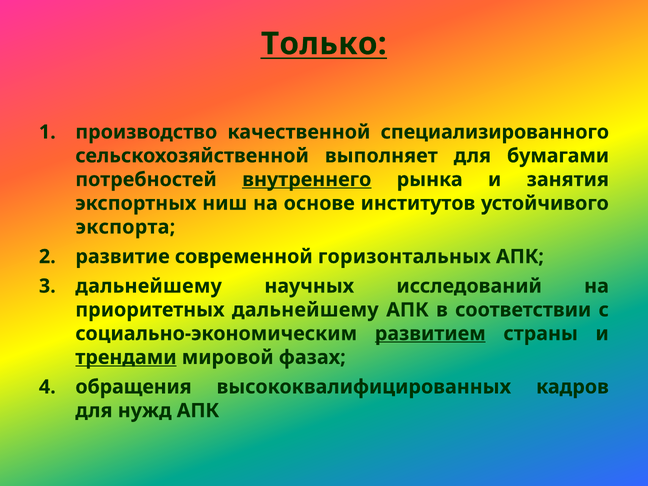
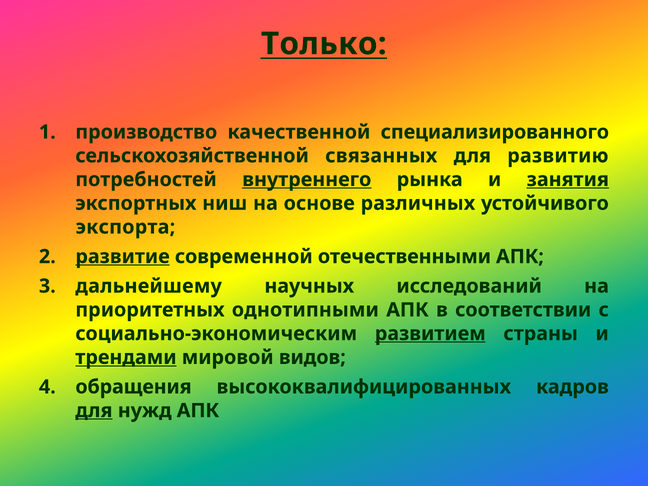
выполняет: выполняет -> связанных
бумагами: бумагами -> развитию
занятия underline: none -> present
институтов: институтов -> различных
развитие underline: none -> present
горизонтальных: горизонтальных -> отечественными
приоритетных дальнейшему: дальнейшему -> однотипными
фазах: фазах -> видов
для at (94, 411) underline: none -> present
